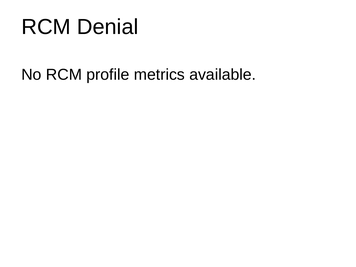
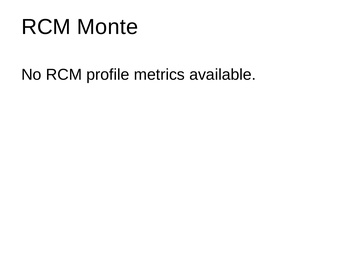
Denial: Denial -> Monte
